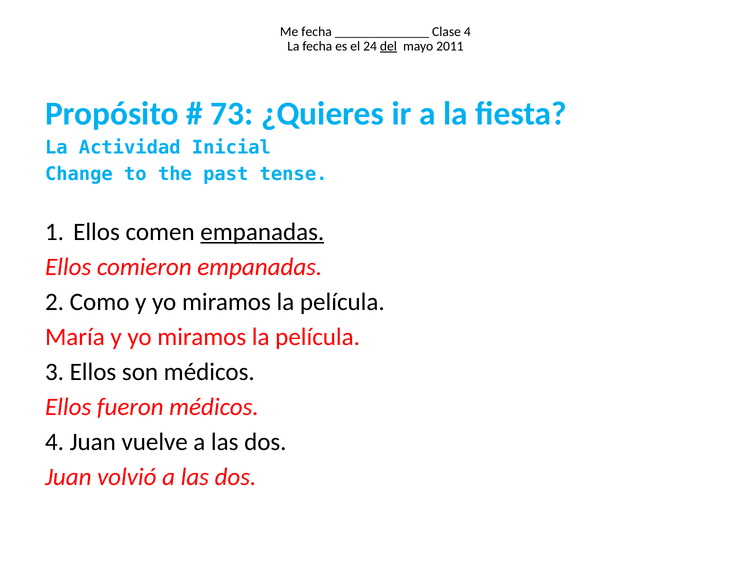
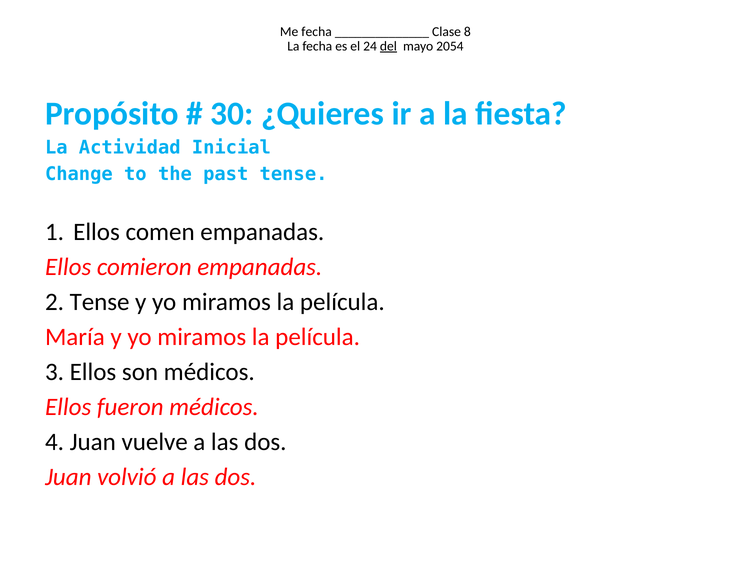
Clase 4: 4 -> 8
2011: 2011 -> 2054
73: 73 -> 30
empanadas at (262, 232) underline: present -> none
2 Como: Como -> Tense
